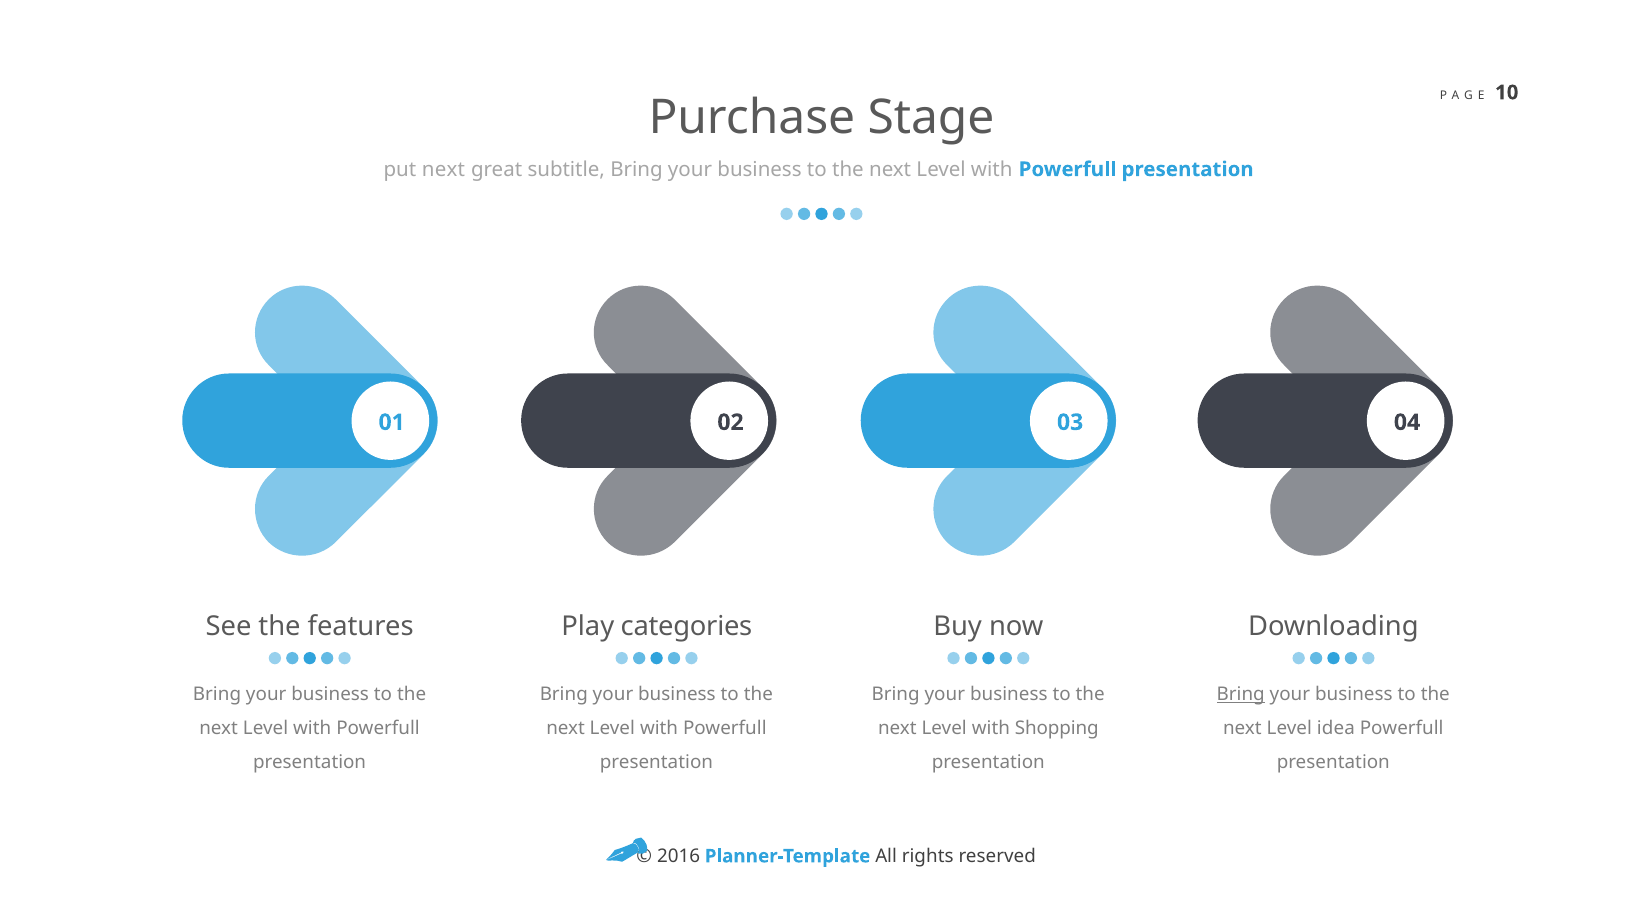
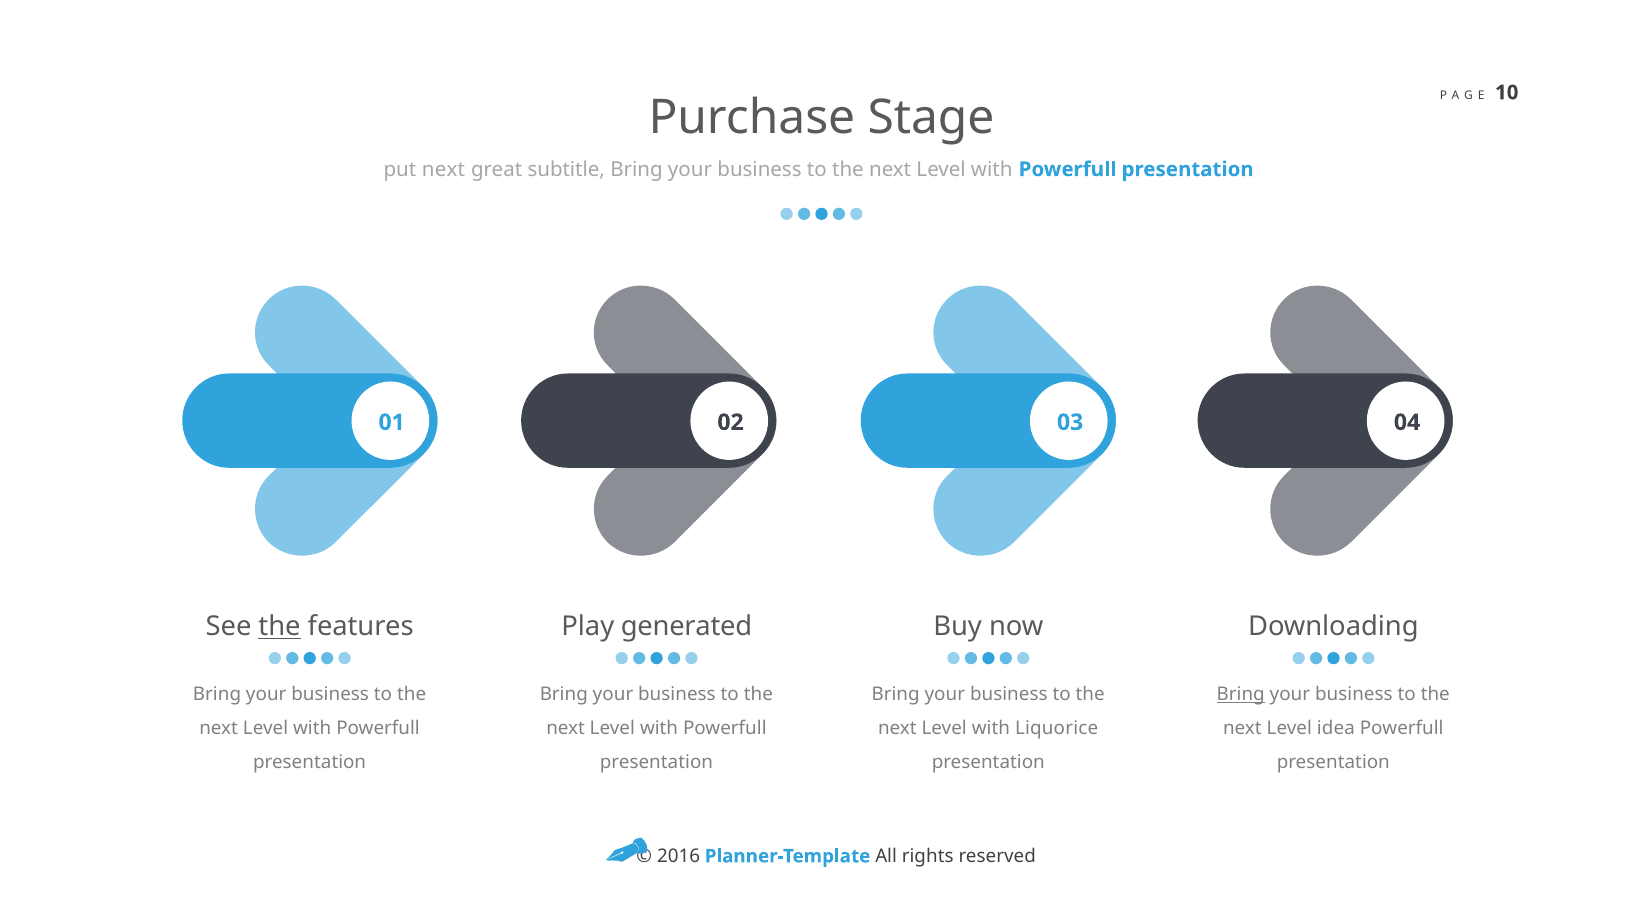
the at (279, 627) underline: none -> present
categories: categories -> generated
Shopping: Shopping -> Liquorice
